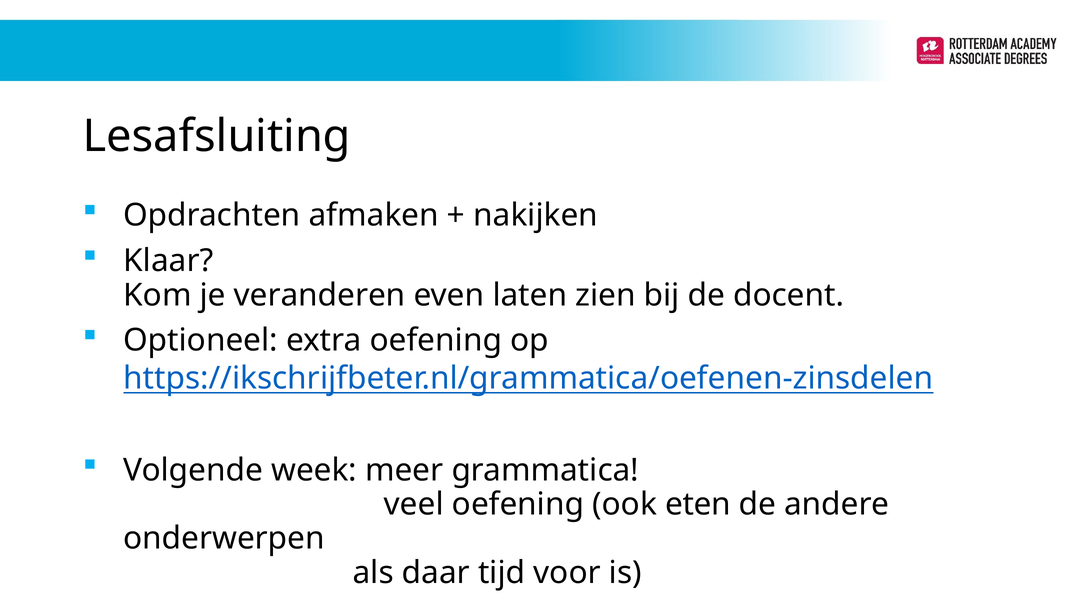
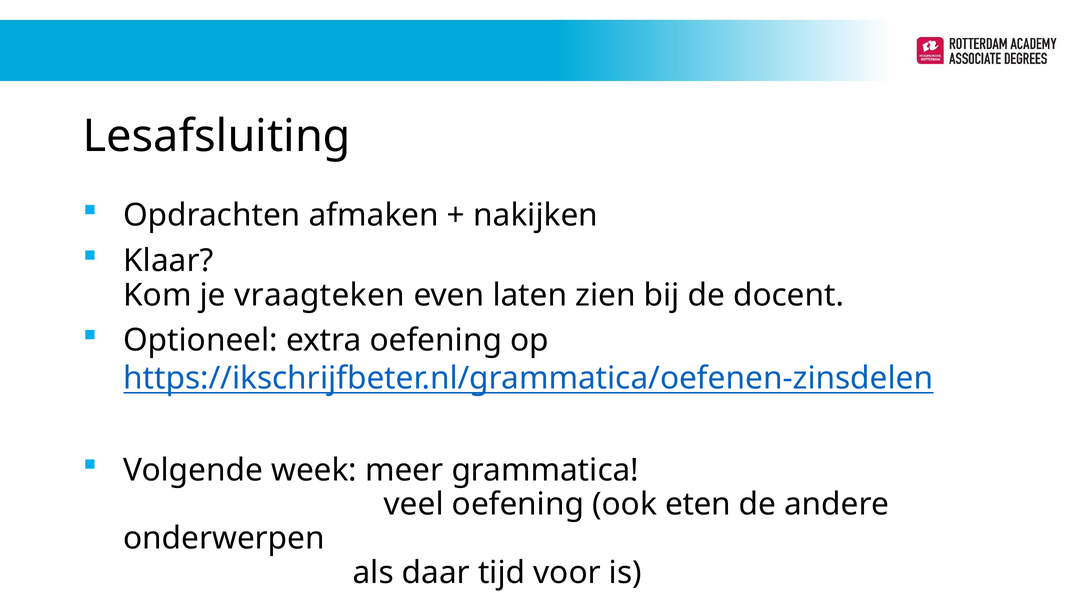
veranderen: veranderen -> vraagteken
